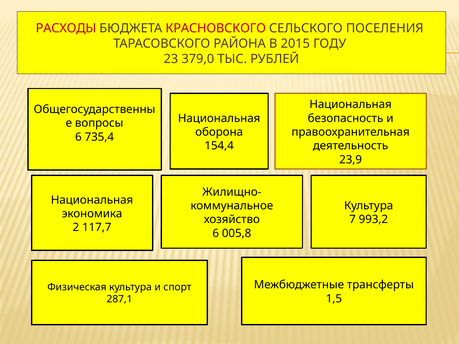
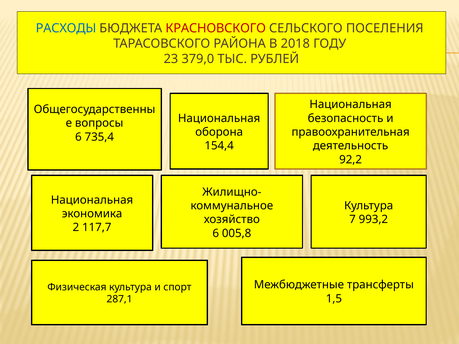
РАСХОДЫ colour: red -> blue
2015: 2015 -> 2018
23,9: 23,9 -> 92,2
